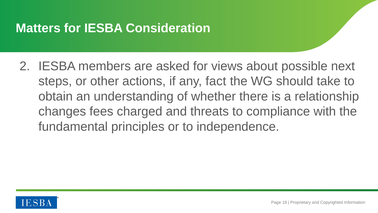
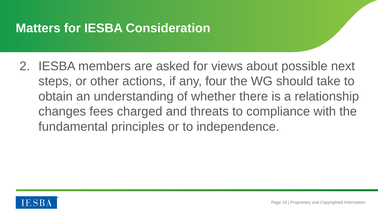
fact: fact -> four
